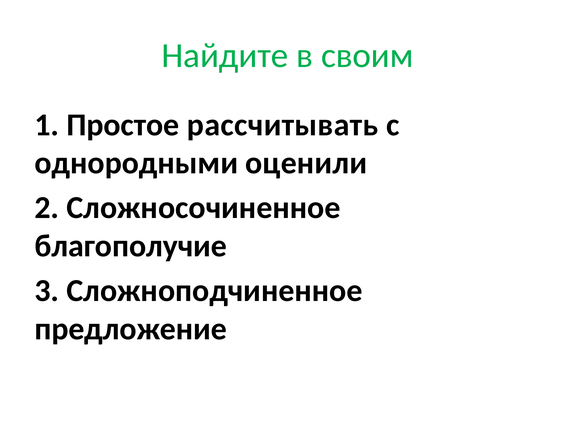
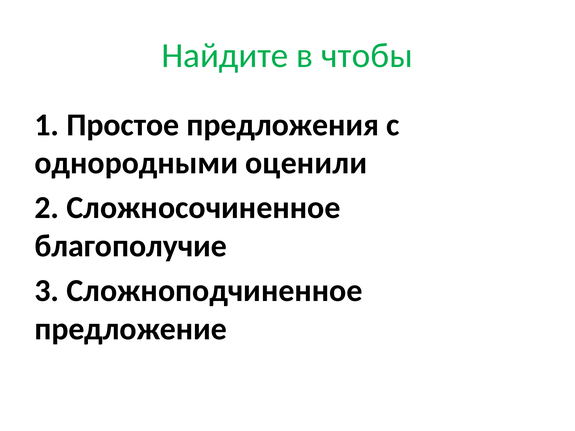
своим: своим -> чтобы
рассчитывать: рассчитывать -> предложения
